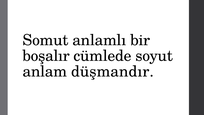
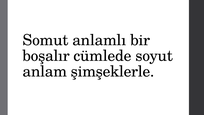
düşmandır: düşmandır -> şimşeklerle
